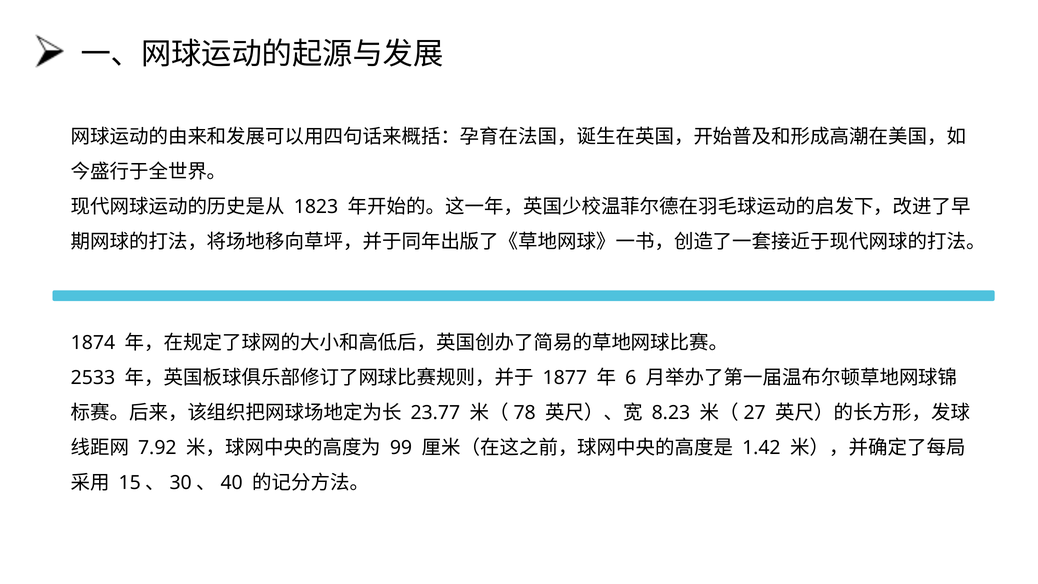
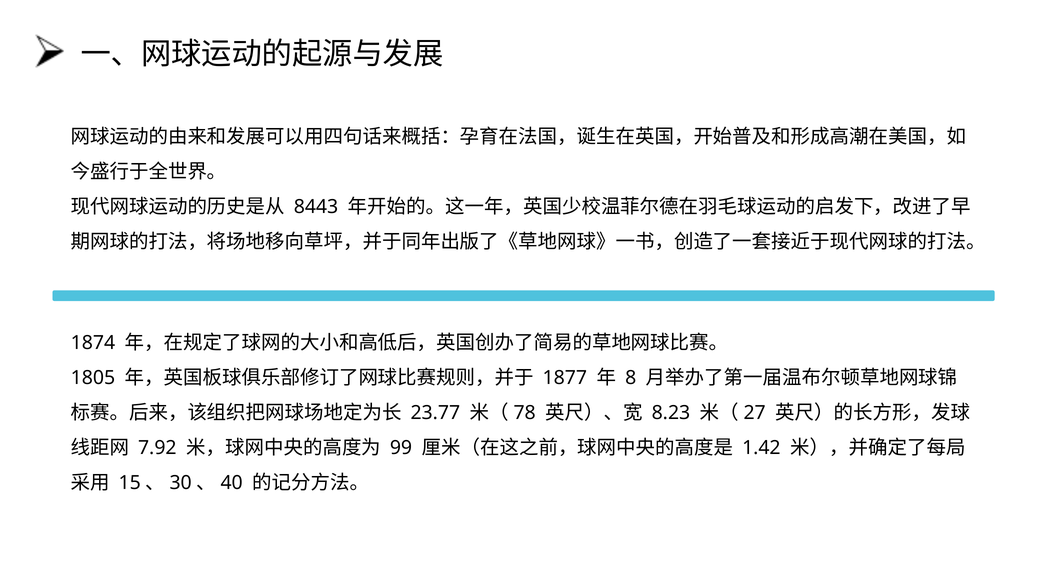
1823: 1823 -> 8443
2533: 2533 -> 1805
6: 6 -> 8
